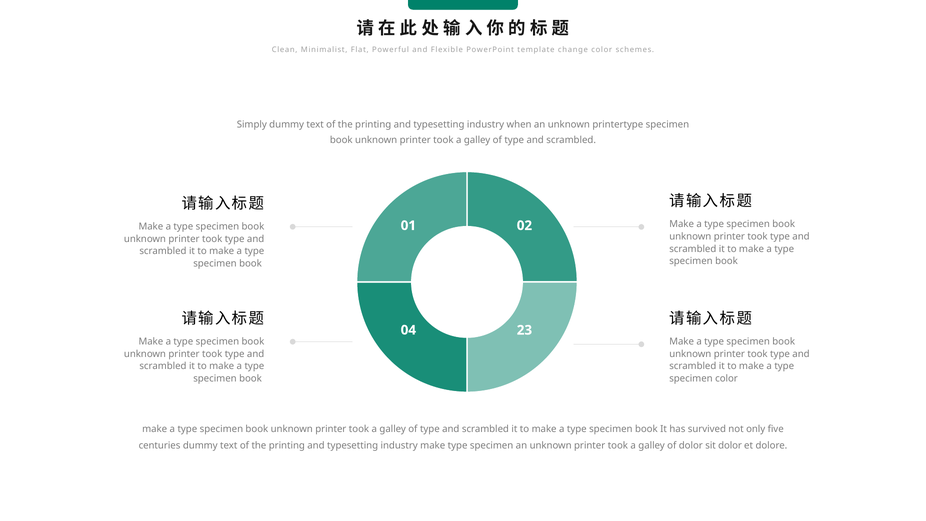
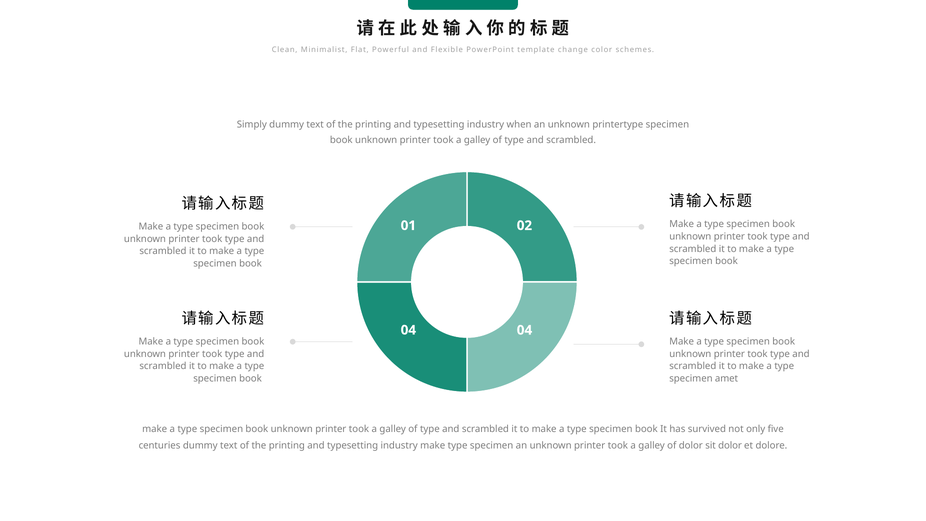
04 23: 23 -> 04
specimen color: color -> amet
